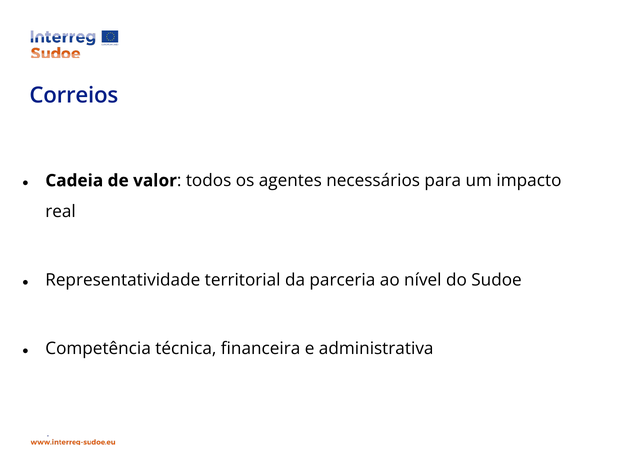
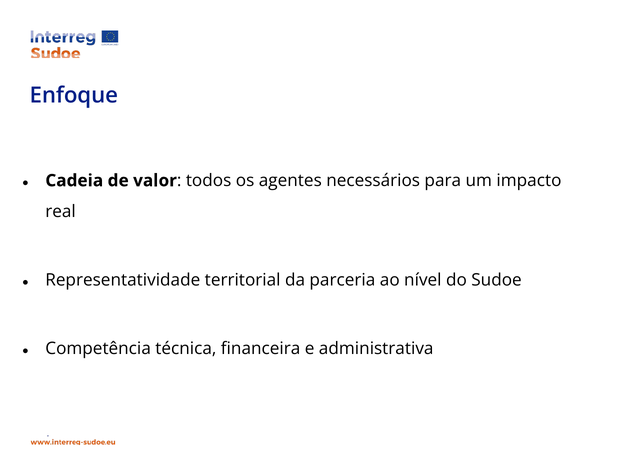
Correios: Correios -> Enfoque
